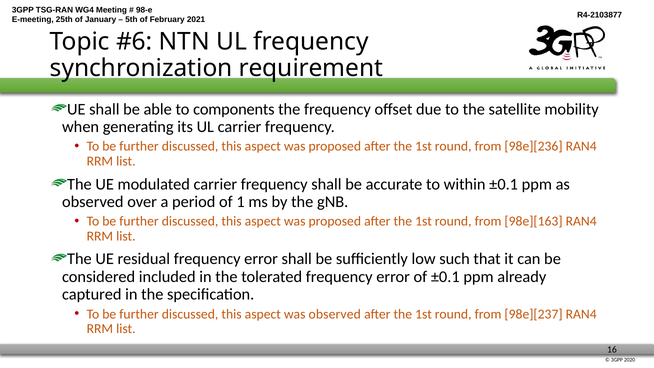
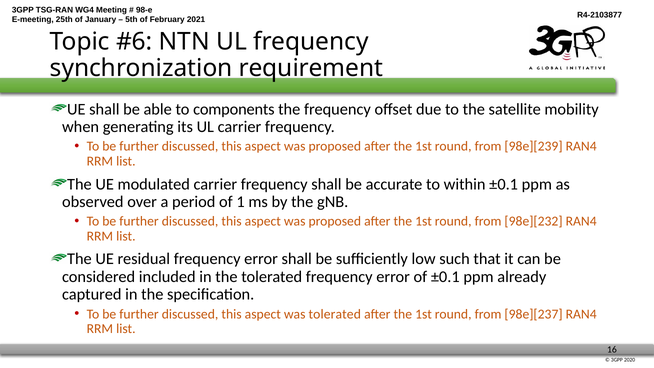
98e][236: 98e][236 -> 98e][239
98e][163: 98e][163 -> 98e][232
was observed: observed -> tolerated
